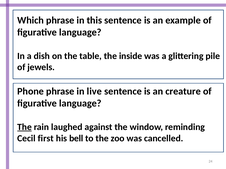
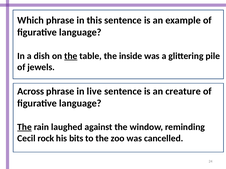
the at (71, 56) underline: none -> present
Phone: Phone -> Across
first: first -> rock
bell: bell -> bits
